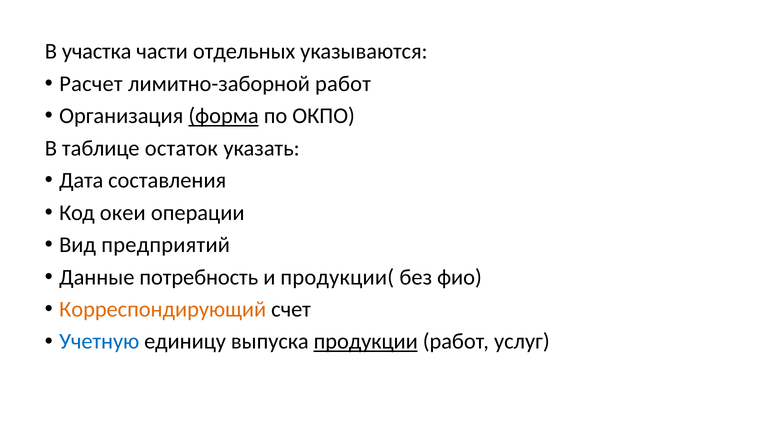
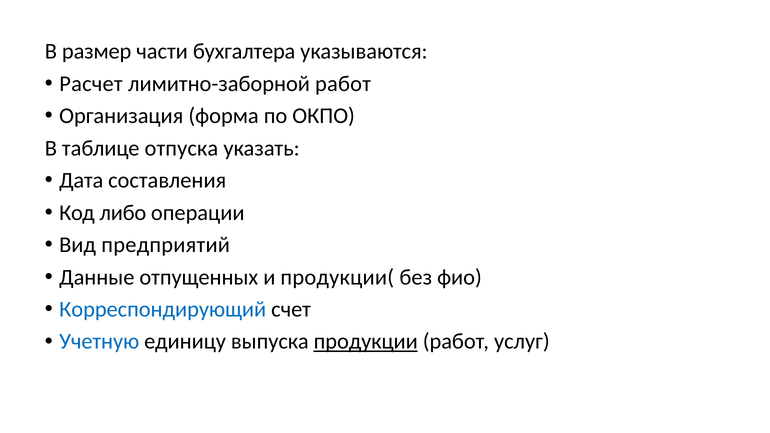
участка: участка -> размер
отдельных: отдельных -> бухгалтера
форма underline: present -> none
остаток: остаток -> отпуска
океи: океи -> либо
потребность: потребность -> отпущенных
Корреспондирующий colour: orange -> blue
